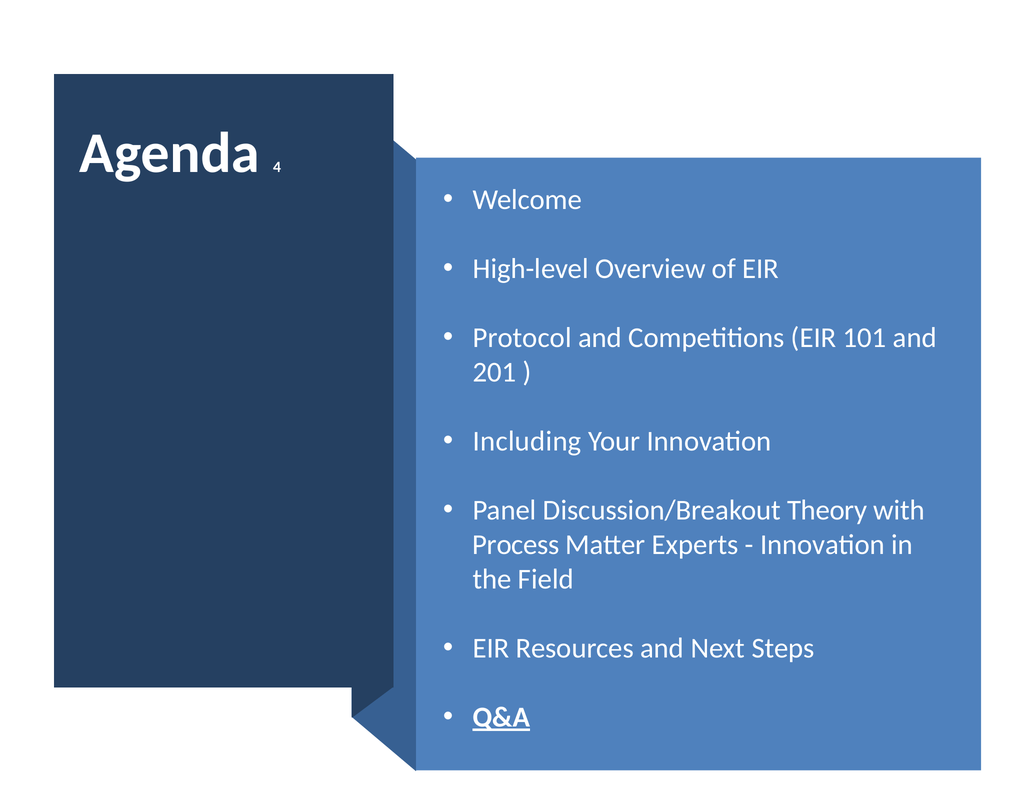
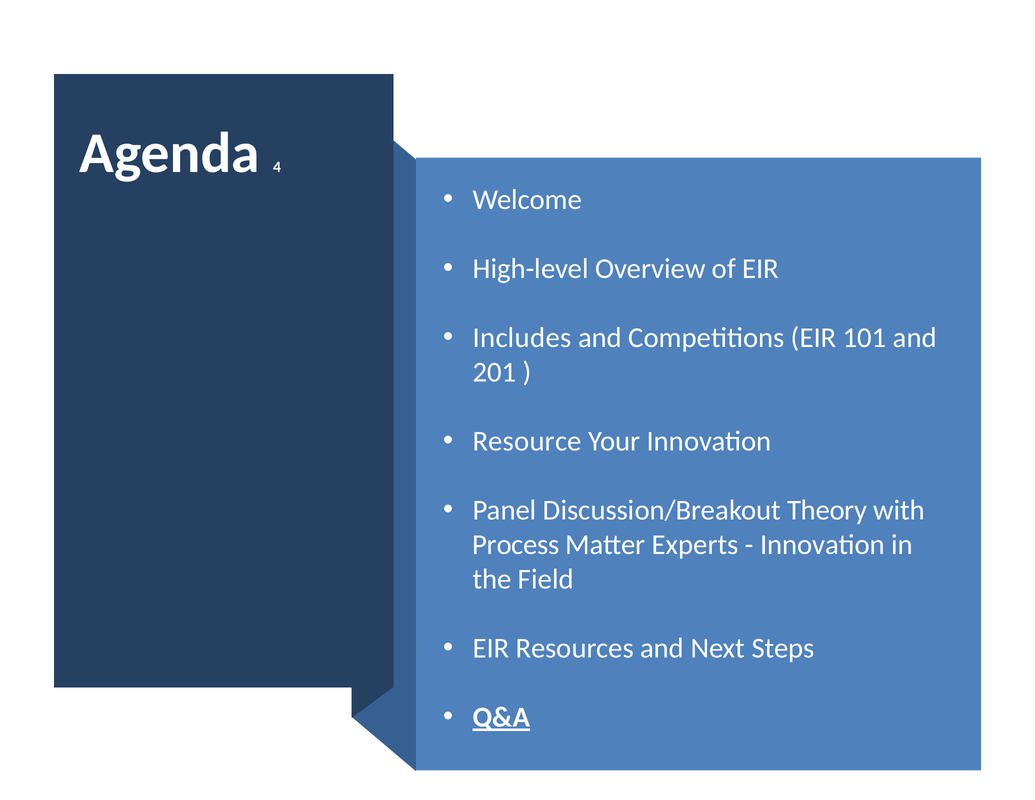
Protocol: Protocol -> Includes
Including: Including -> Resource
